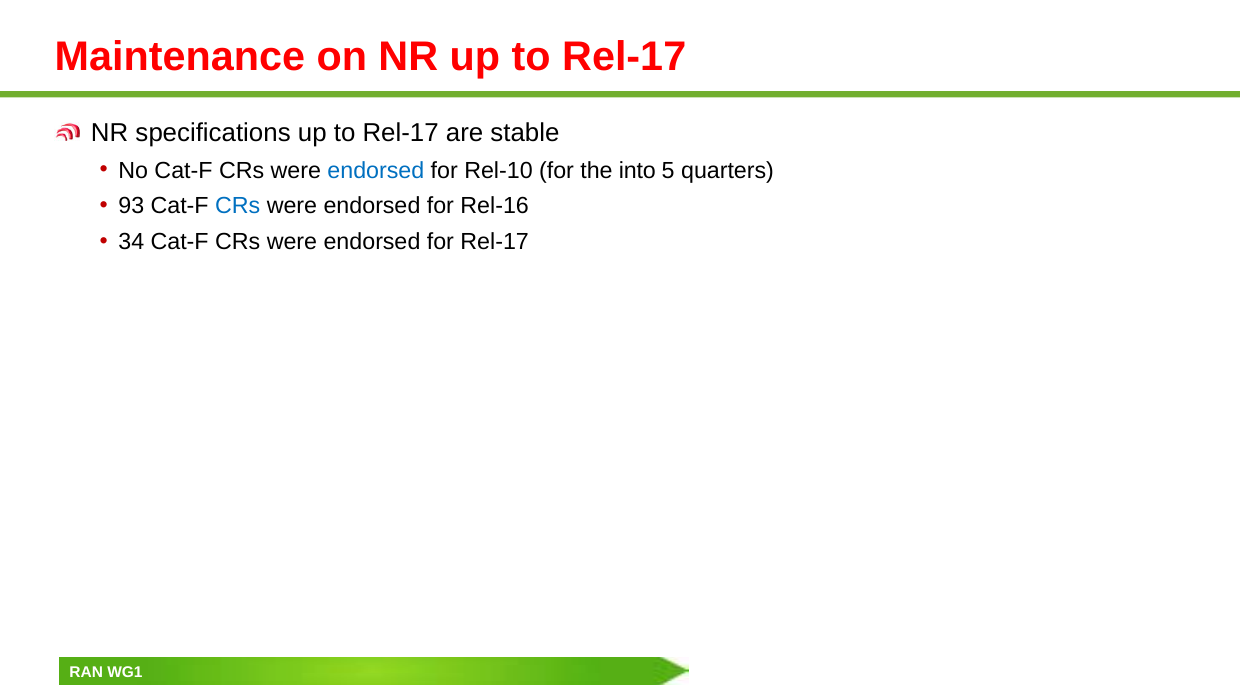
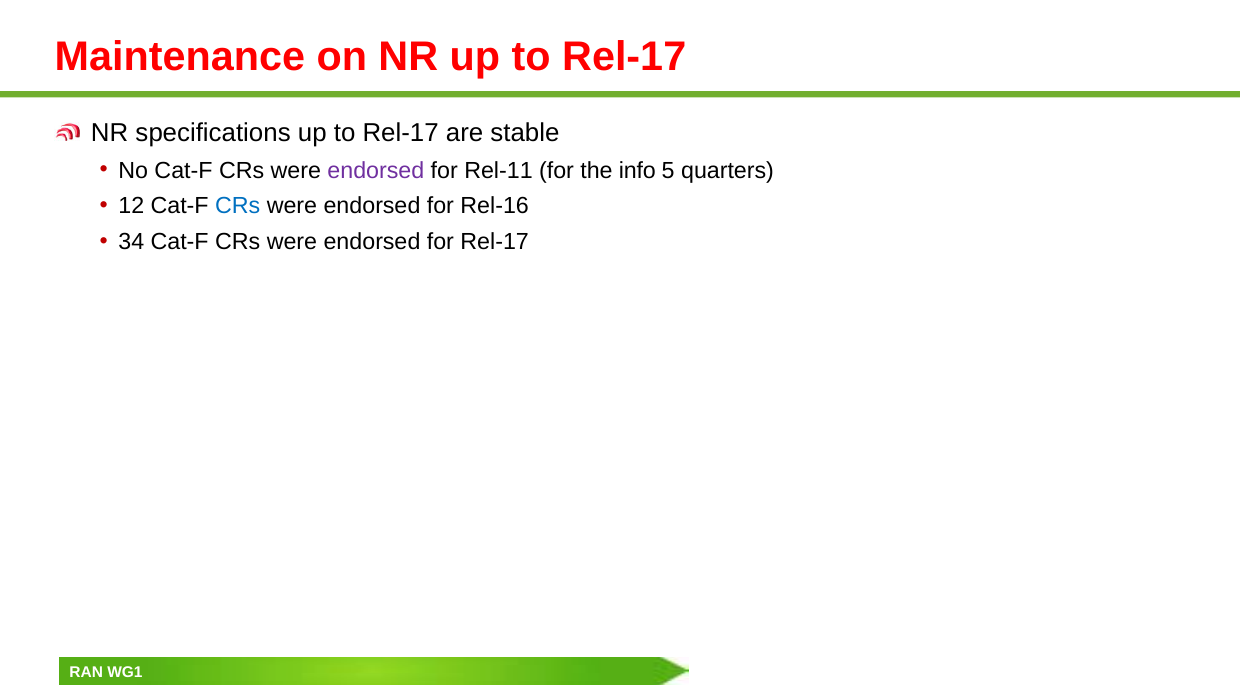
endorsed at (376, 170) colour: blue -> purple
Rel-10: Rel-10 -> Rel-11
into: into -> info
93: 93 -> 12
